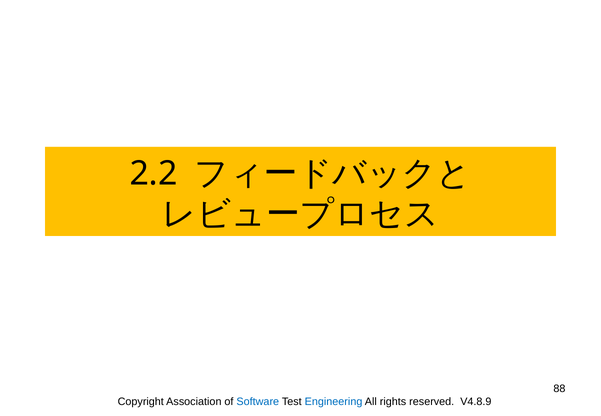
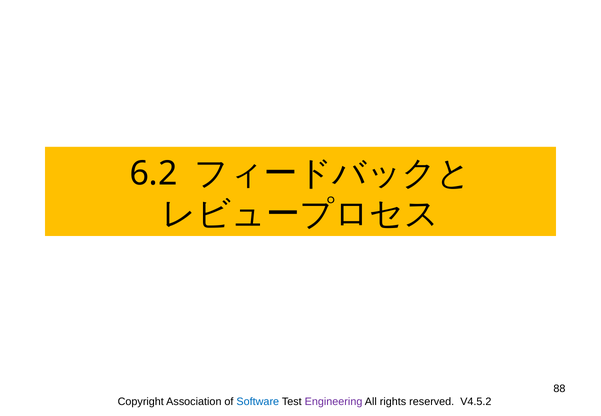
2.2: 2.2 -> 6.2
Engineering colour: blue -> purple
V4.8.9: V4.8.9 -> V4.5.2
